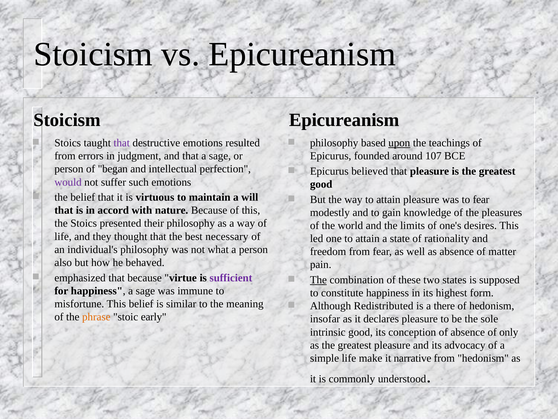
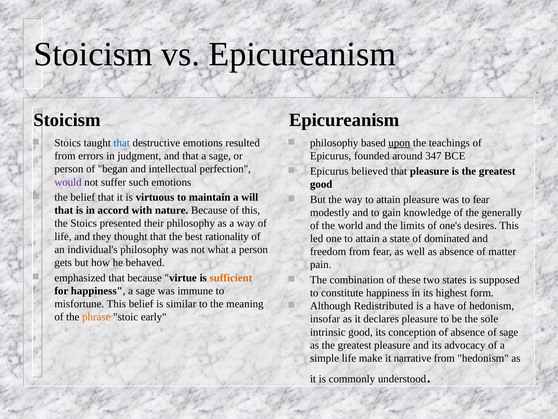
that at (122, 143) colour: purple -> blue
107: 107 -> 347
pleasures: pleasures -> generally
necessary: necessary -> rationality
rationality: rationality -> dominated
also: also -> gets
sufficient colour: purple -> orange
The at (318, 280) underline: present -> none
there: there -> have
of only: only -> sage
